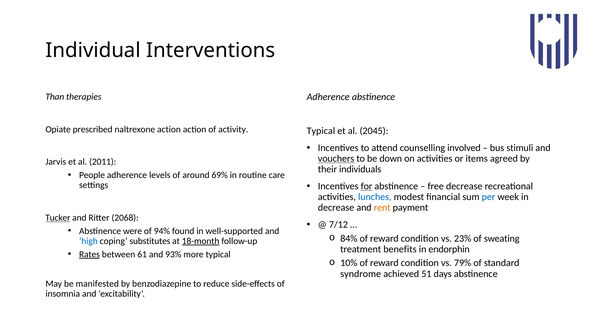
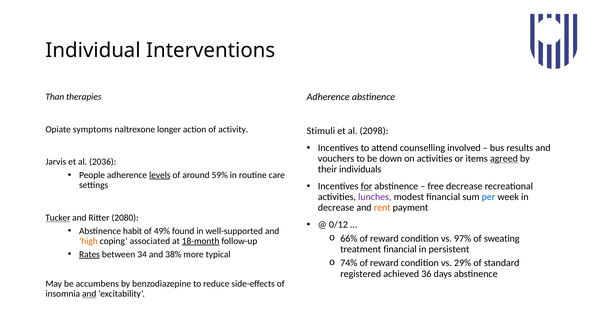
prescribed: prescribed -> symptoms
naltrexone action: action -> longer
Typical at (321, 131): Typical -> Stimuli
2045: 2045 -> 2098
stimuli: stimuli -> results
vouchers underline: present -> none
agreed underline: none -> present
2011: 2011 -> 2036
levels underline: none -> present
69%: 69% -> 59%
lunches colour: blue -> purple
2068: 2068 -> 2080
7/12: 7/12 -> 0/12
were: were -> habit
94%: 94% -> 49%
84%: 84% -> 66%
23%: 23% -> 97%
high colour: blue -> orange
substitutes: substitutes -> associated
treatment benefits: benefits -> financial
endorphin: endorphin -> persistent
61: 61 -> 34
93%: 93% -> 38%
10%: 10% -> 74%
79%: 79% -> 29%
syndrome: syndrome -> registered
51: 51 -> 36
manifested: manifested -> accumbens
and at (89, 294) underline: none -> present
